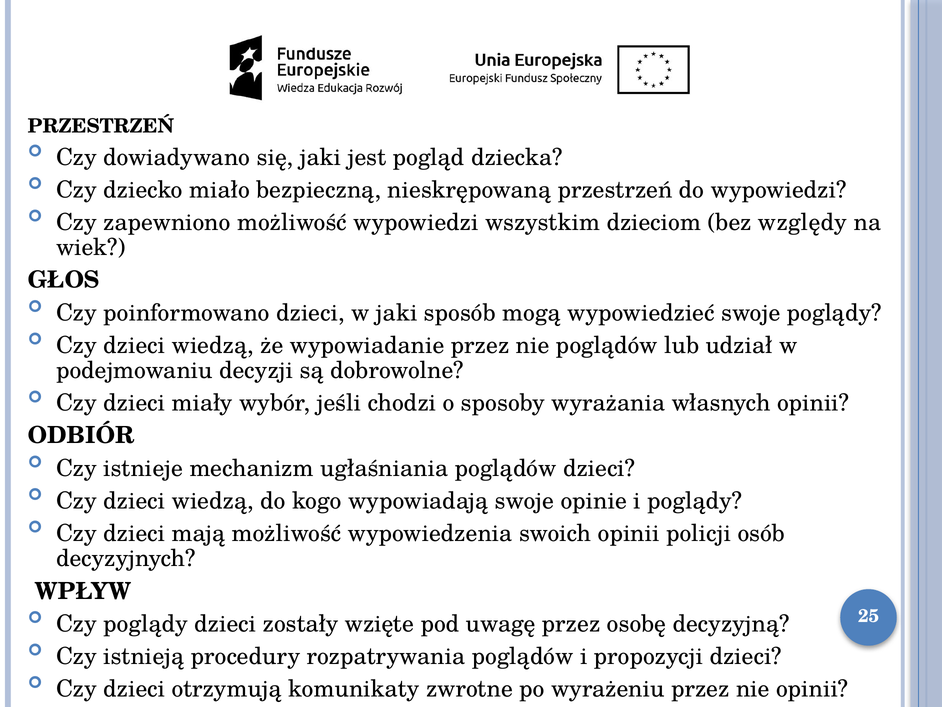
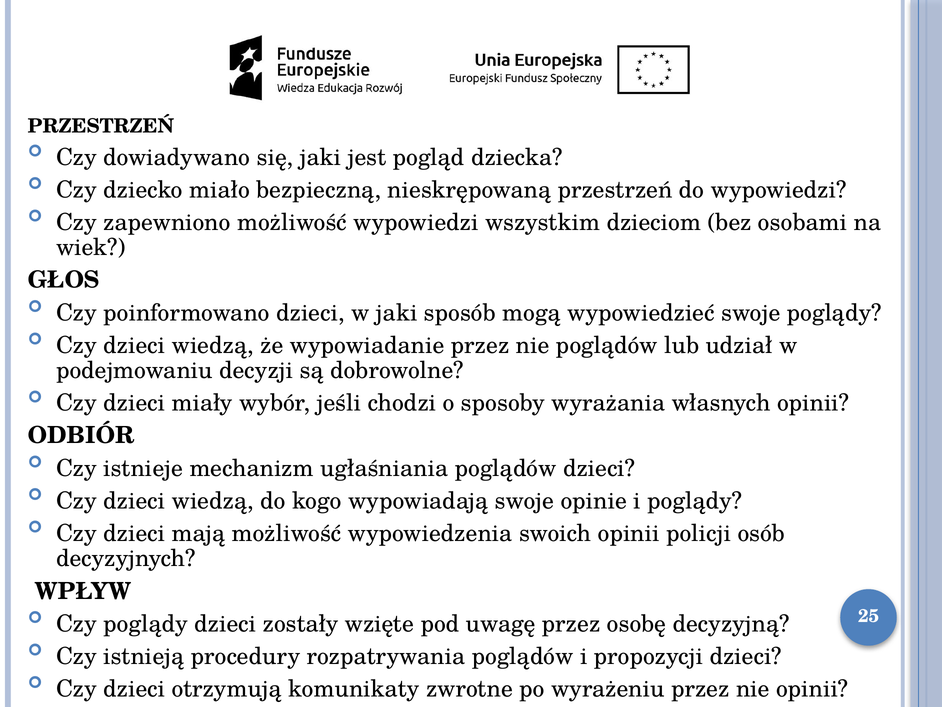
względy: względy -> osobami
